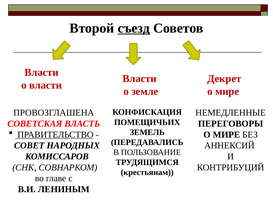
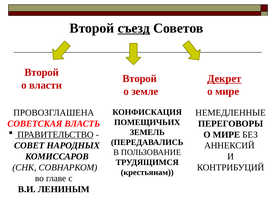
Власти at (42, 72): Власти -> Второй
Власти at (140, 79): Власти -> Второй
Декрет underline: none -> present
